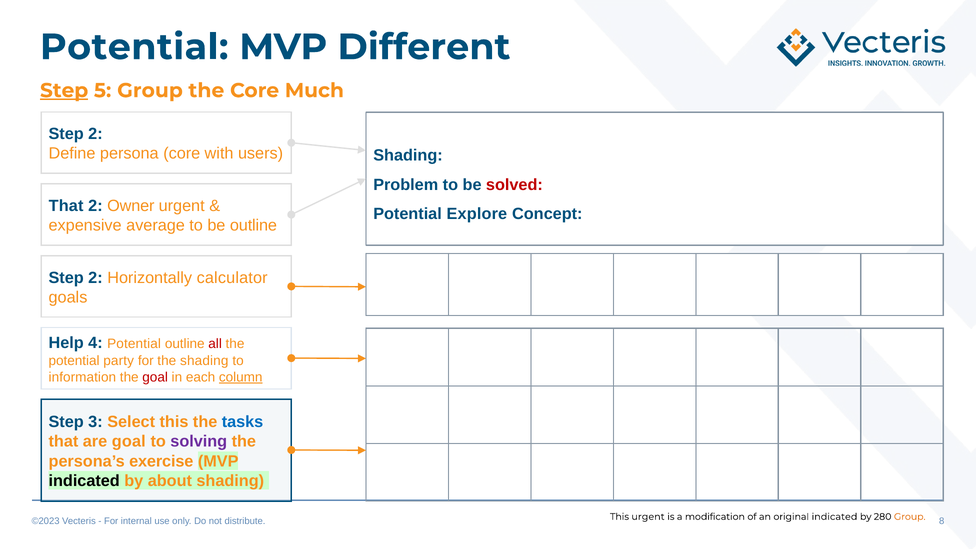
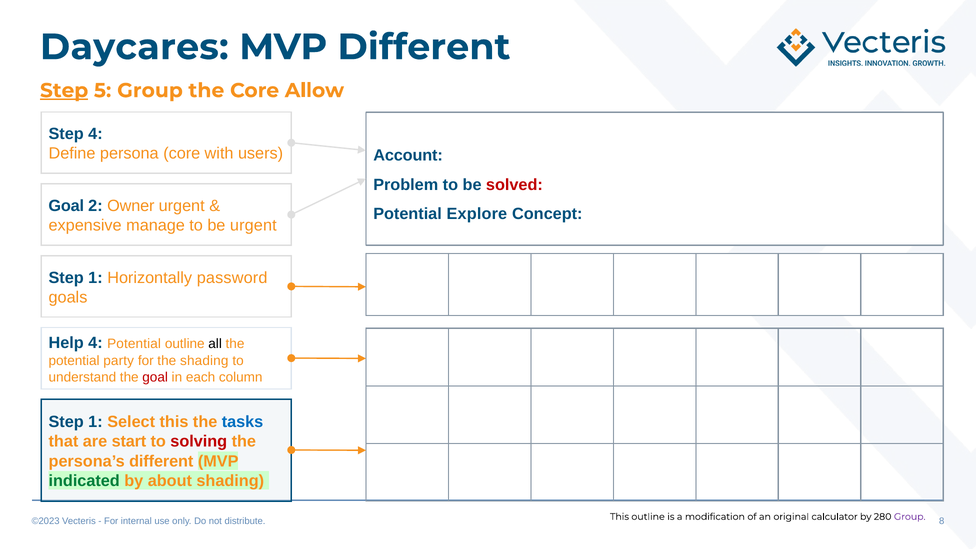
Potential at (134, 47): Potential -> Daycares
Much: Much -> Allow
2 at (95, 134): 2 -> 4
Shading at (408, 155): Shading -> Account
That at (66, 206): That -> Goal
average: average -> manage
be outline: outline -> urgent
2 at (95, 278): 2 -> 1
calculator: calculator -> password
all colour: red -> black
information: information -> understand
column underline: present -> none
3 at (95, 422): 3 -> 1
are goal: goal -> start
solving colour: purple -> red
persona’s exercise: exercise -> different
indicated at (84, 481) colour: black -> green
This urgent: urgent -> outline
original indicated: indicated -> calculator
Group at (910, 517) colour: orange -> purple
